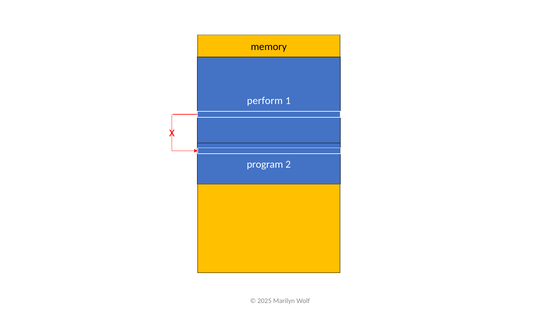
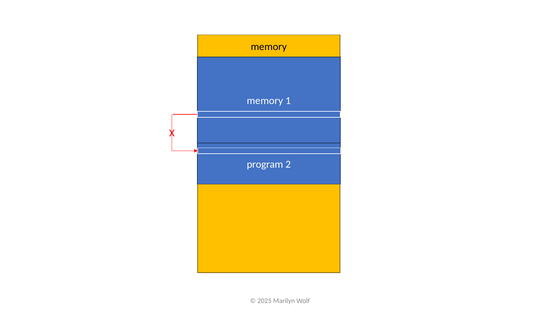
perform at (265, 101): perform -> memory
